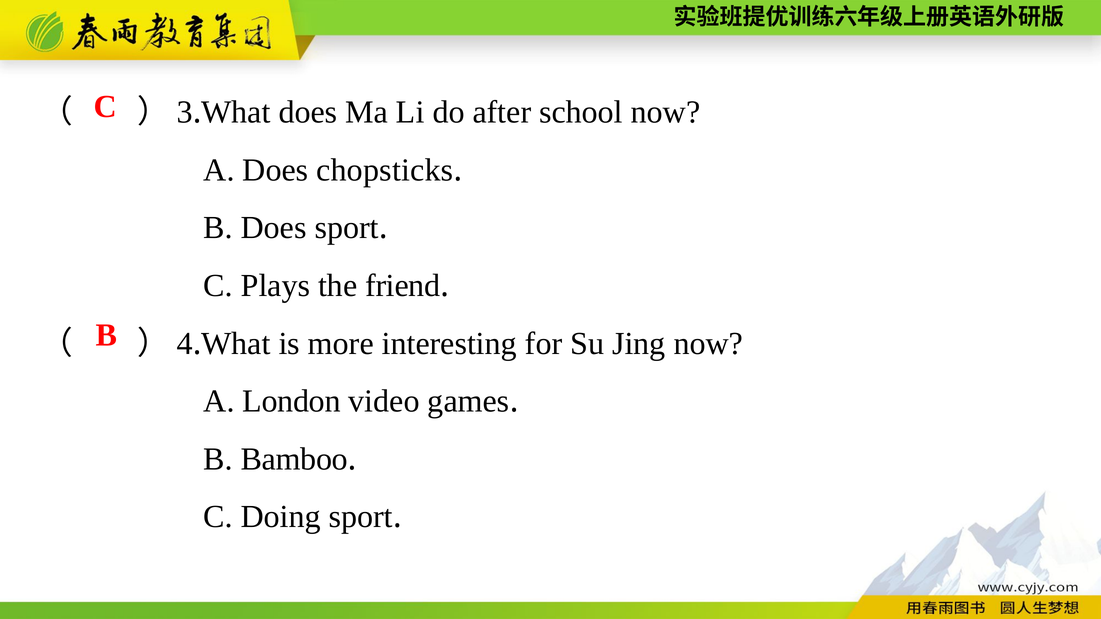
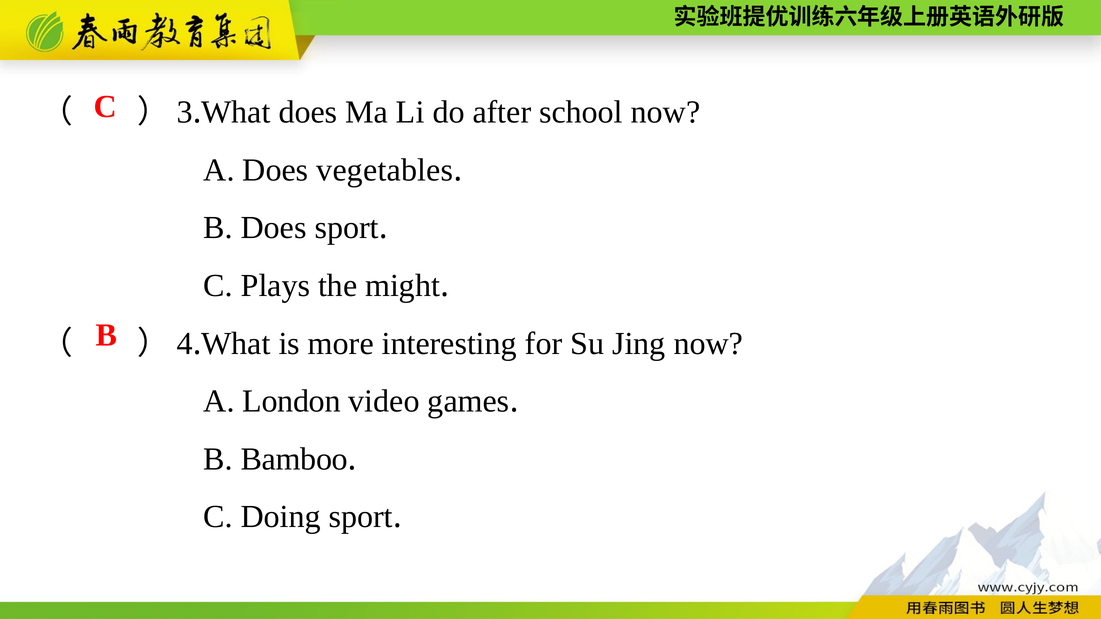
chopsticks: chopsticks -> vegetables
friend: friend -> might
